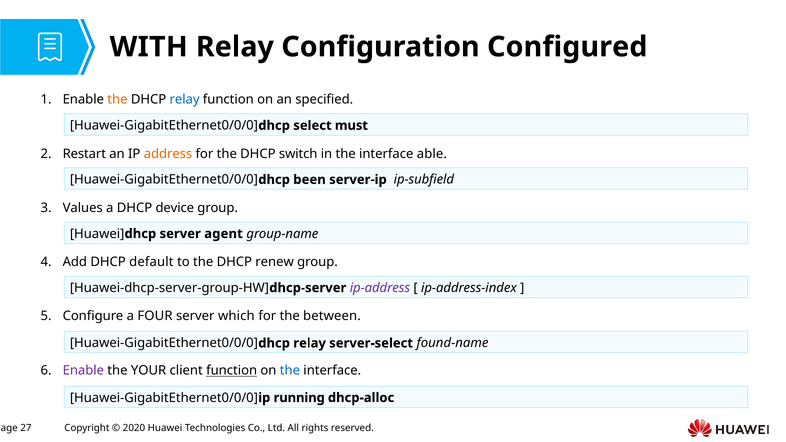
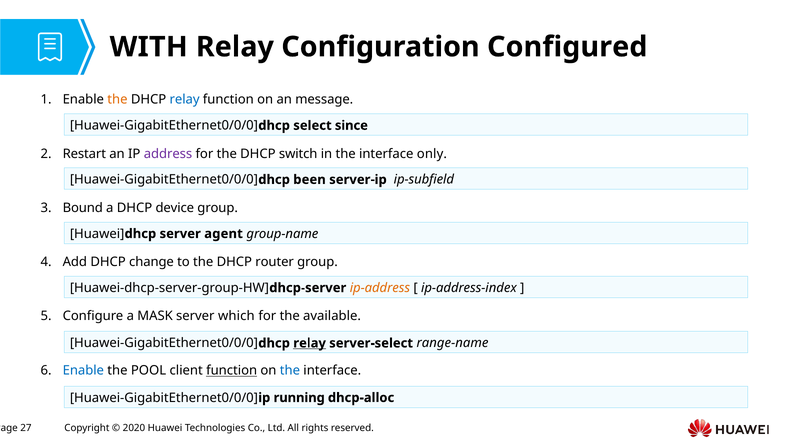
specified: specified -> message
must: must -> since
address colour: orange -> purple
able: able -> only
Values: Values -> Bound
default: default -> change
renew: renew -> router
ip-address colour: purple -> orange
FOUR: FOUR -> MASK
between: between -> available
relay at (310, 343) underline: none -> present
found-name: found-name -> range-name
Enable at (83, 371) colour: purple -> blue
YOUR: YOUR -> POOL
